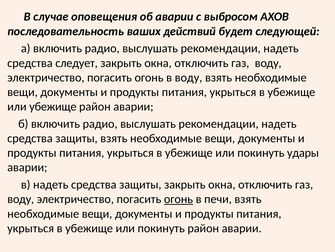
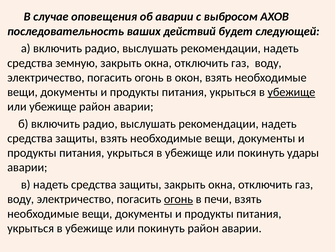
следует: следует -> земную
в воду: воду -> окон
убежище at (291, 92) underline: none -> present
